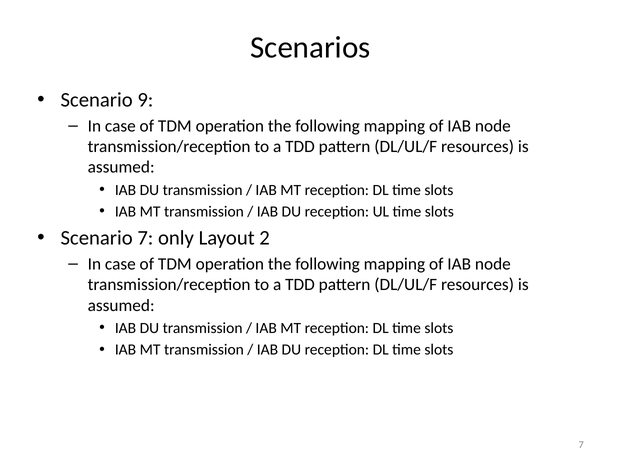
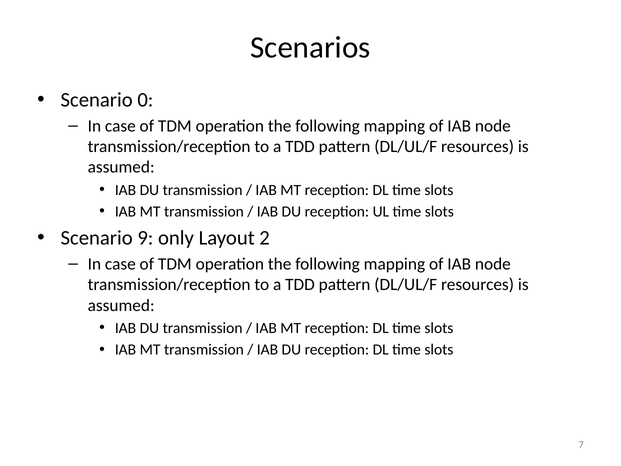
9: 9 -> 0
Scenario 7: 7 -> 9
